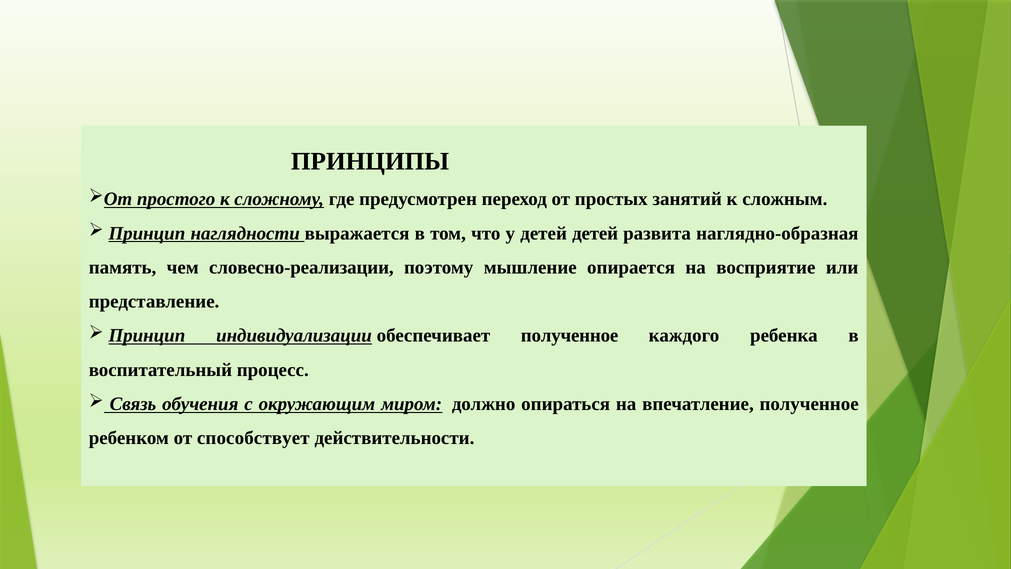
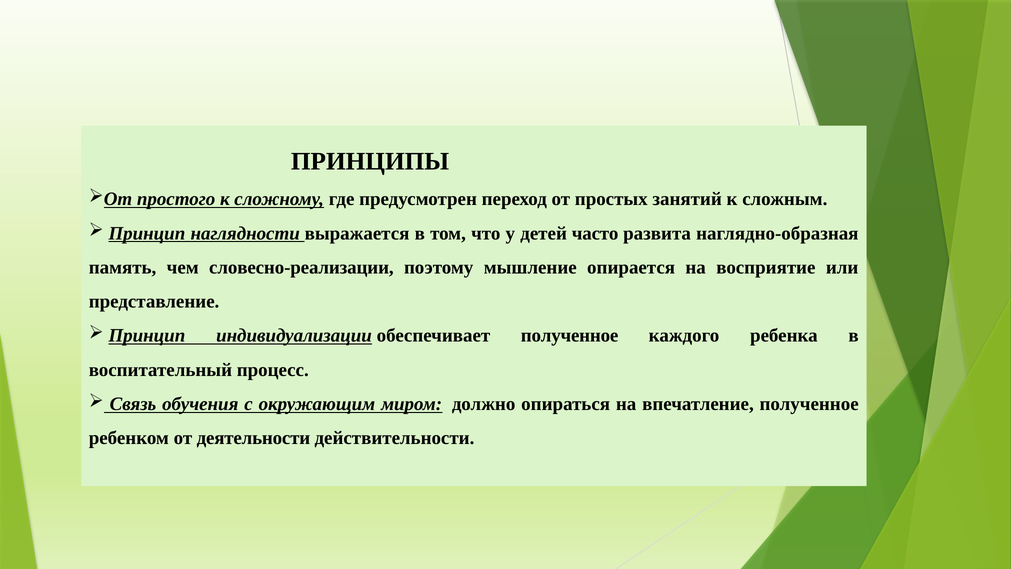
детей детей: детей -> часто
способствует: способствует -> деятельности
